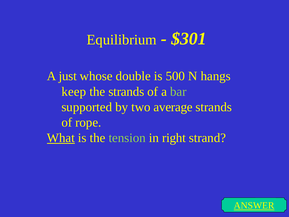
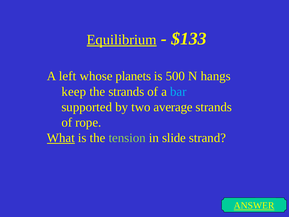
Equilibrium underline: none -> present
$301: $301 -> $133
just: just -> left
double: double -> planets
bar colour: light green -> light blue
right: right -> slide
